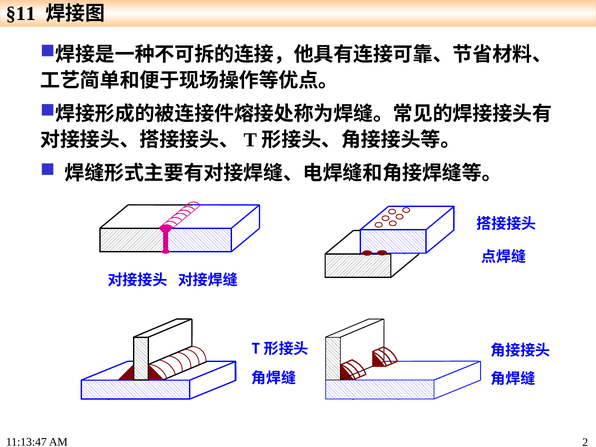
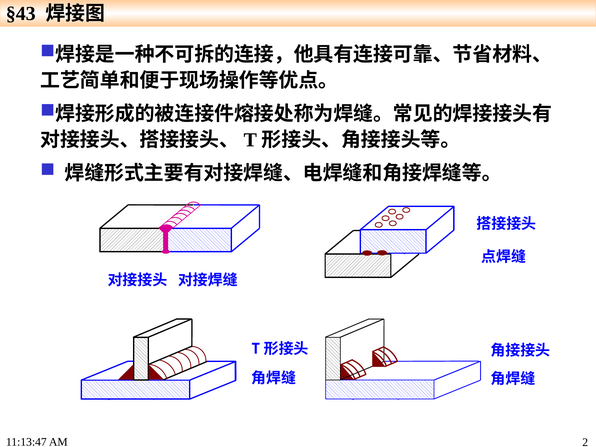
§11: §11 -> §43
